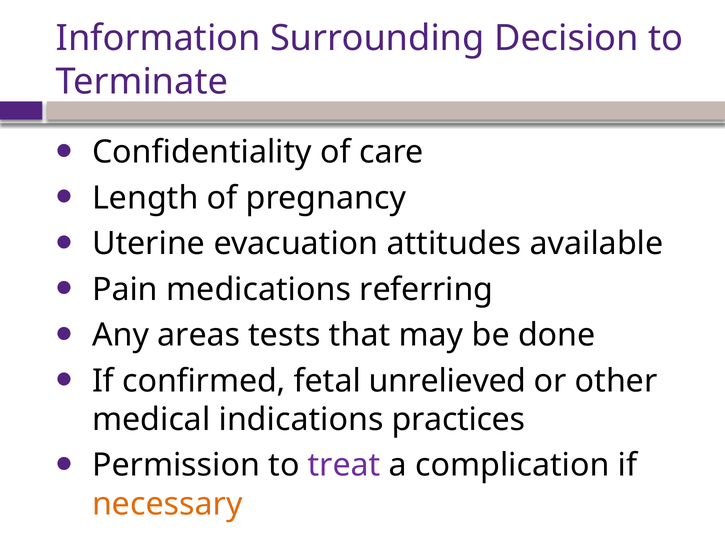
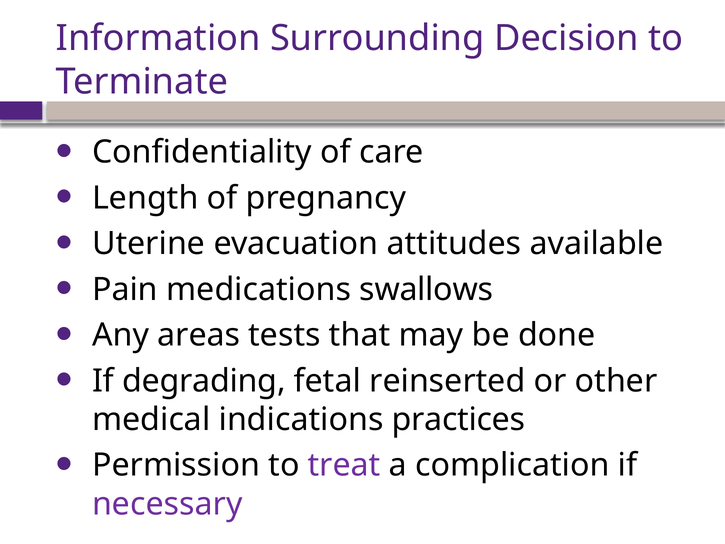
referring: referring -> swallows
confirmed: confirmed -> degrading
unrelieved: unrelieved -> reinserted
necessary colour: orange -> purple
